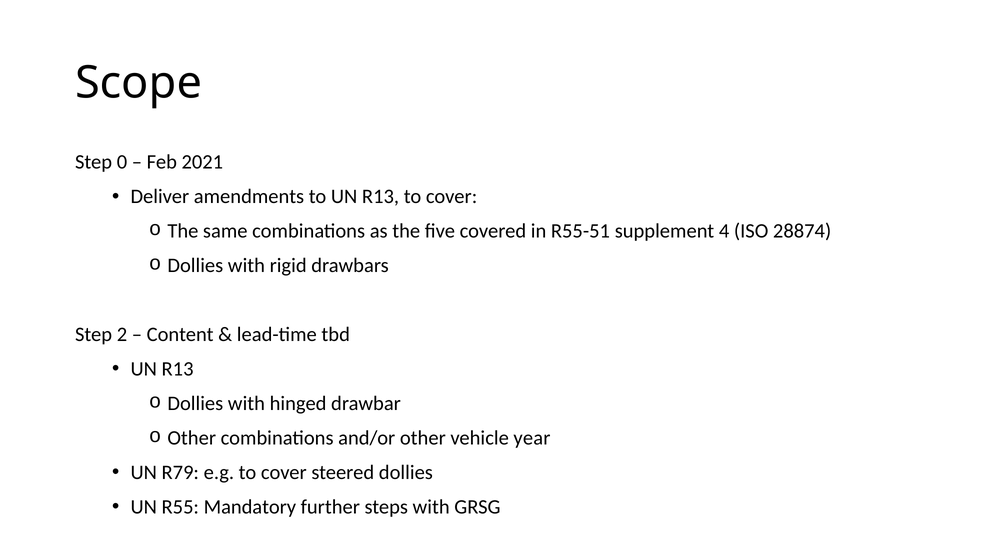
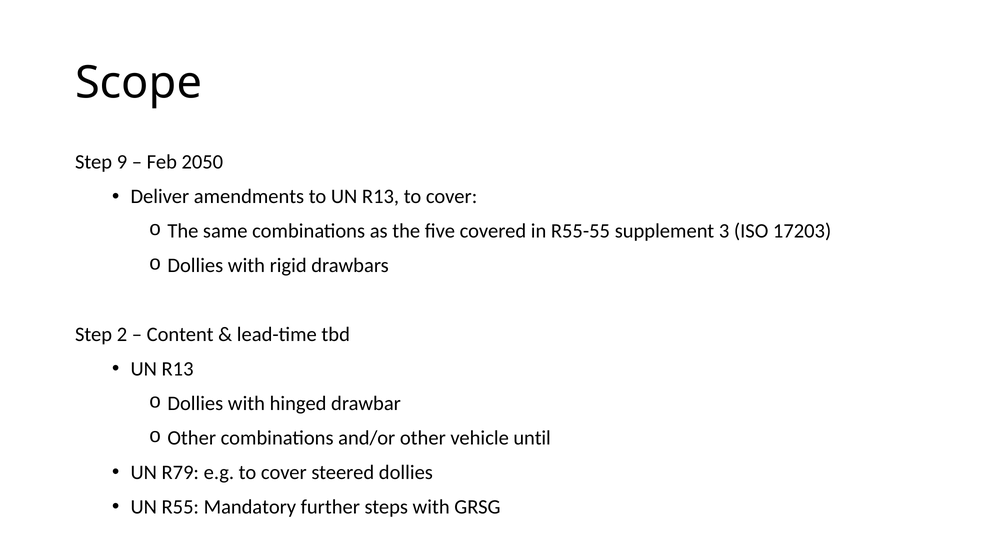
0: 0 -> 9
2021: 2021 -> 2050
R55-51: R55-51 -> R55-55
4: 4 -> 3
28874: 28874 -> 17203
year: year -> until
